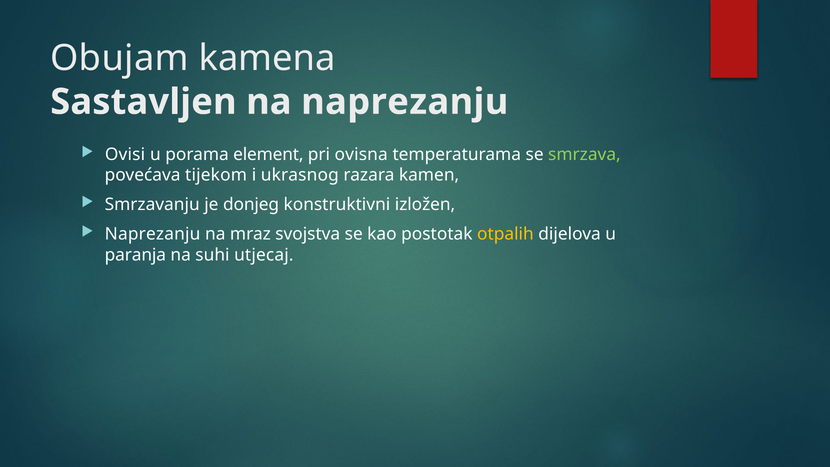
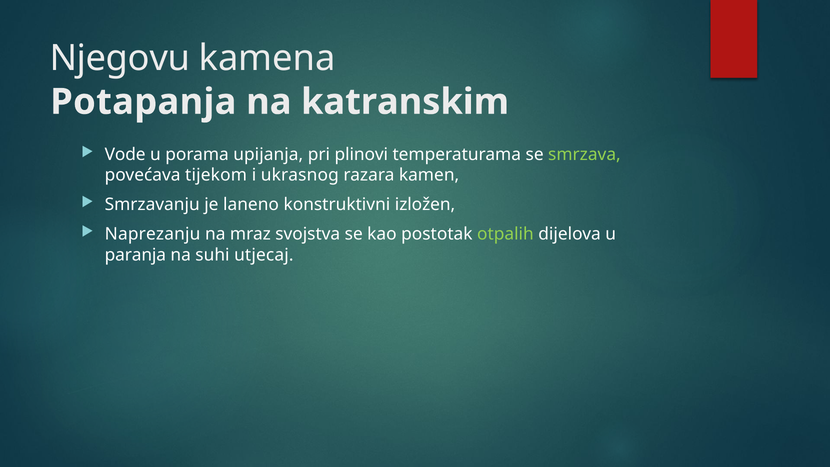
Obujam: Obujam -> Njegovu
Sastavljen: Sastavljen -> Potapanja
na naprezanju: naprezanju -> katranskim
Ovisi: Ovisi -> Vode
element: element -> upijanja
ovisna: ovisna -> plinovi
donjeg: donjeg -> laneno
otpalih colour: yellow -> light green
